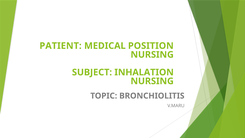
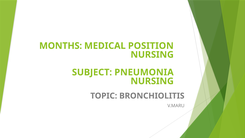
PATIENT: PATIENT -> MONTHS
INHALATION: INHALATION -> PNEUMONIA
